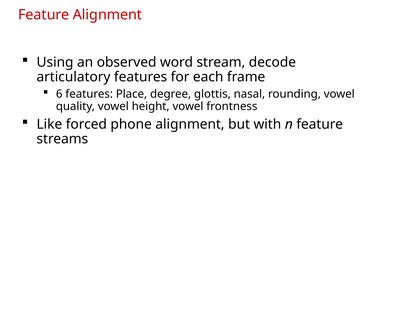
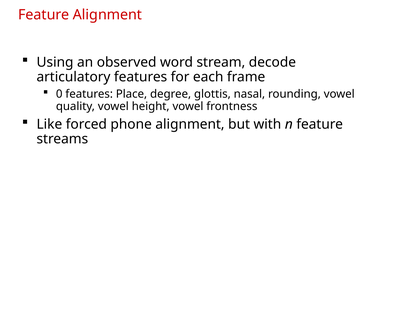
6: 6 -> 0
